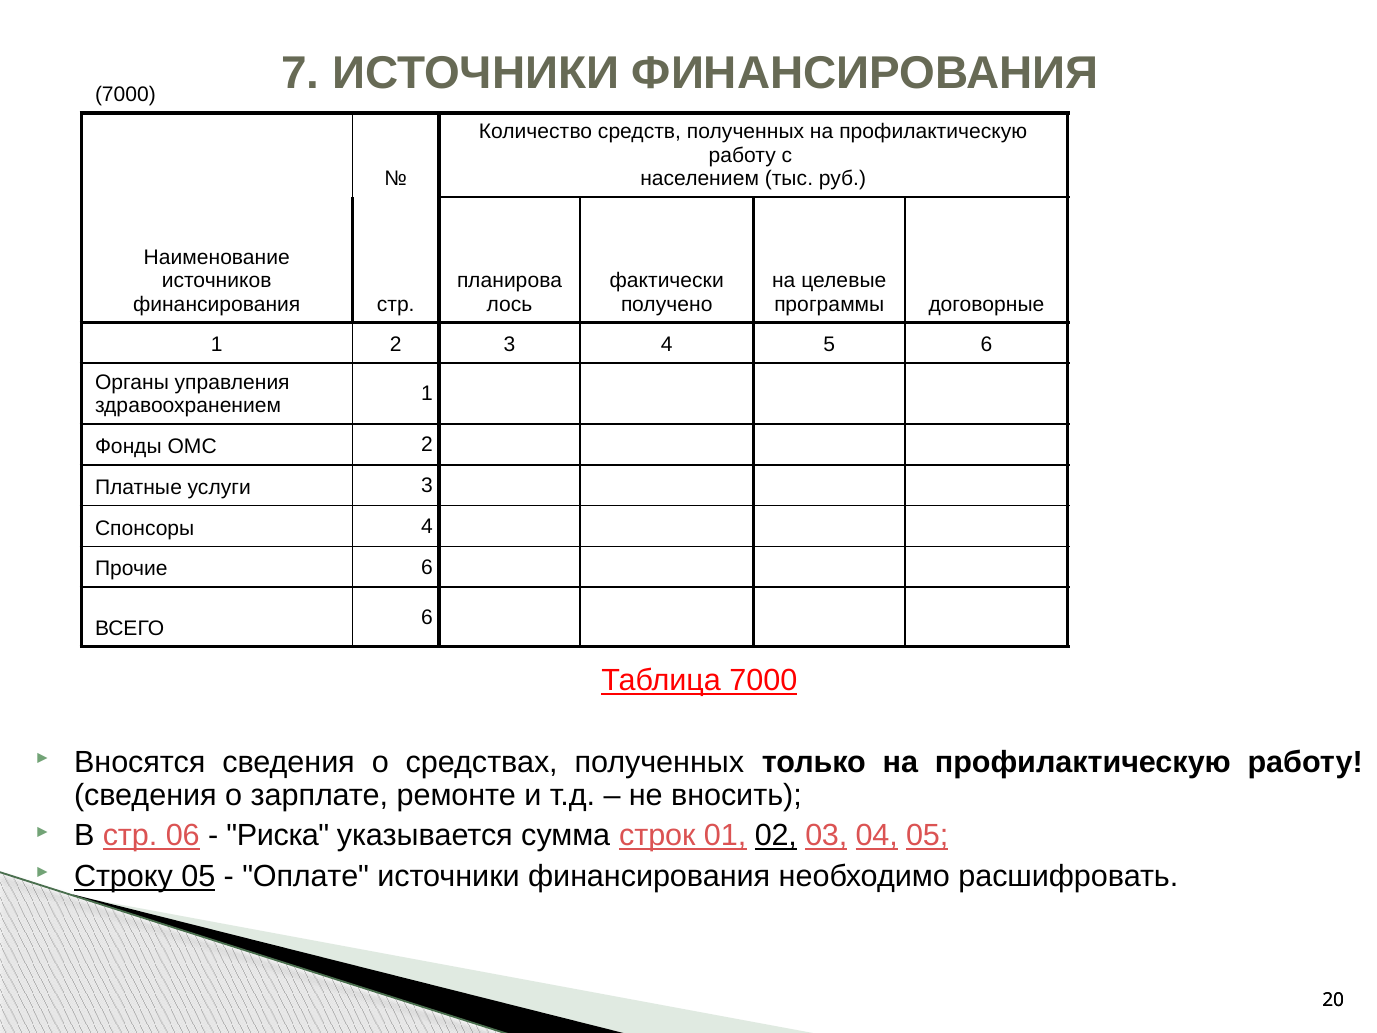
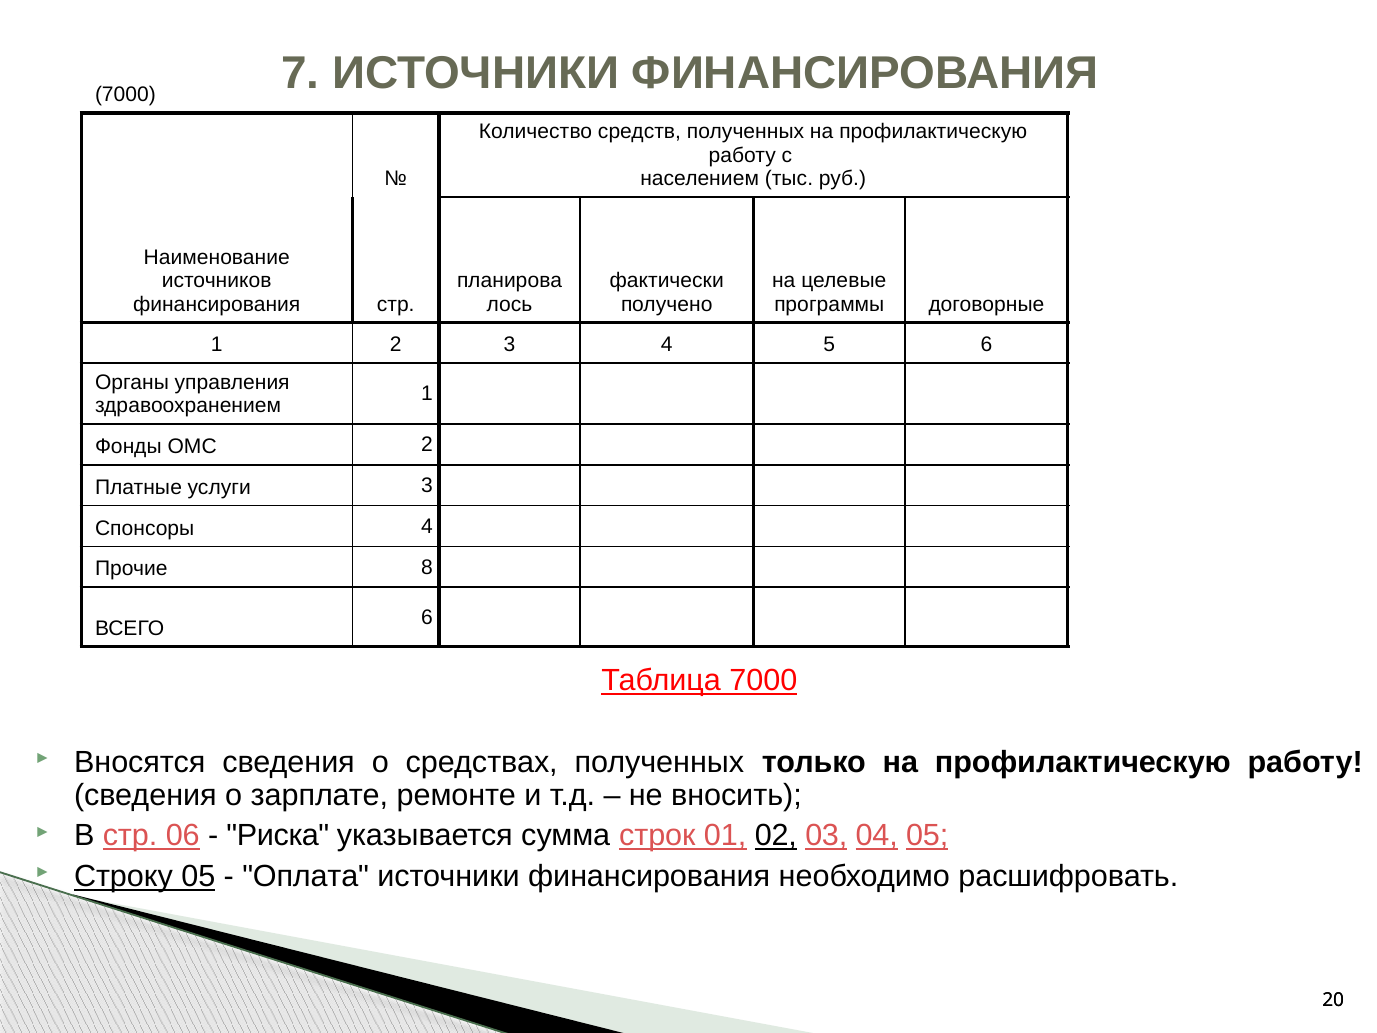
Прочие 6: 6 -> 8
Оплате: Оплате -> Оплата
